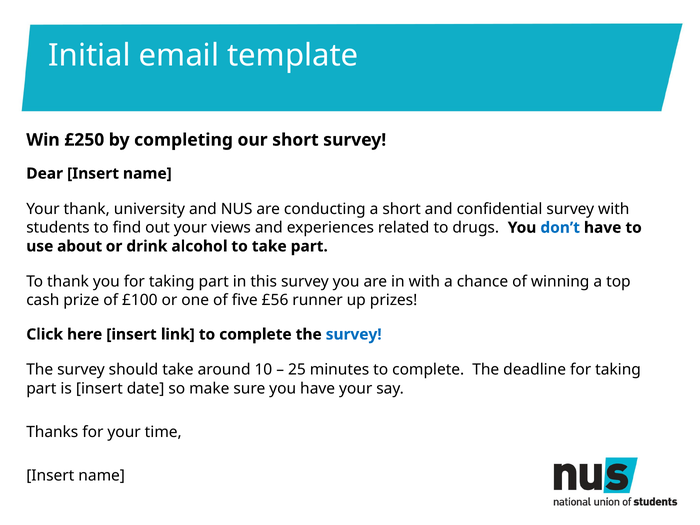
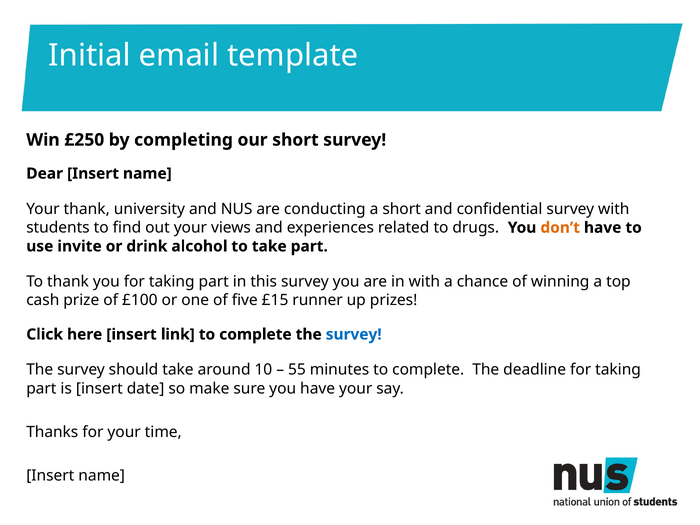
don’t colour: blue -> orange
about: about -> invite
£56: £56 -> £15
25: 25 -> 55
